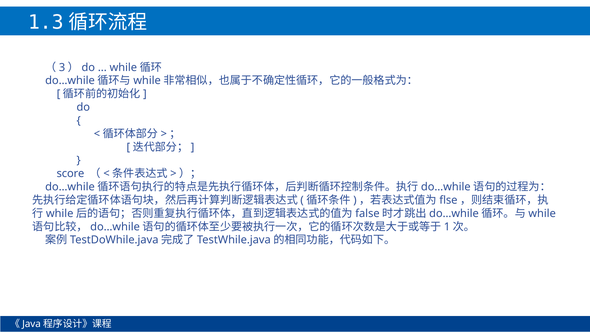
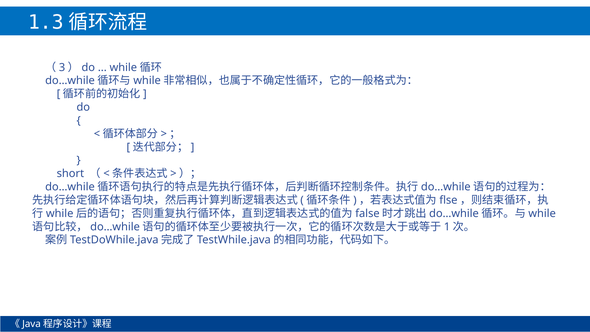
score: score -> short
